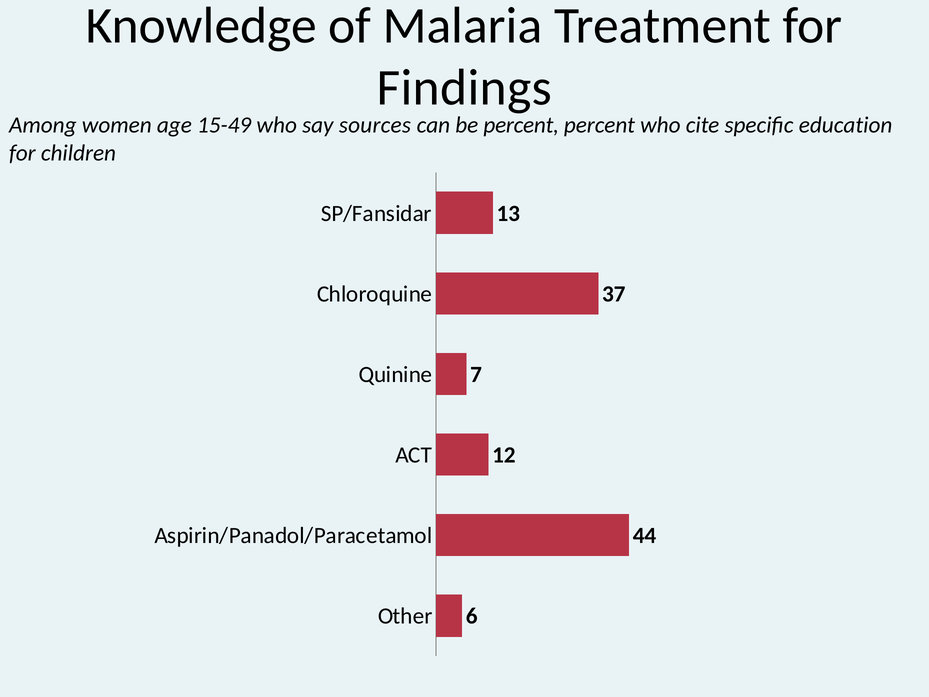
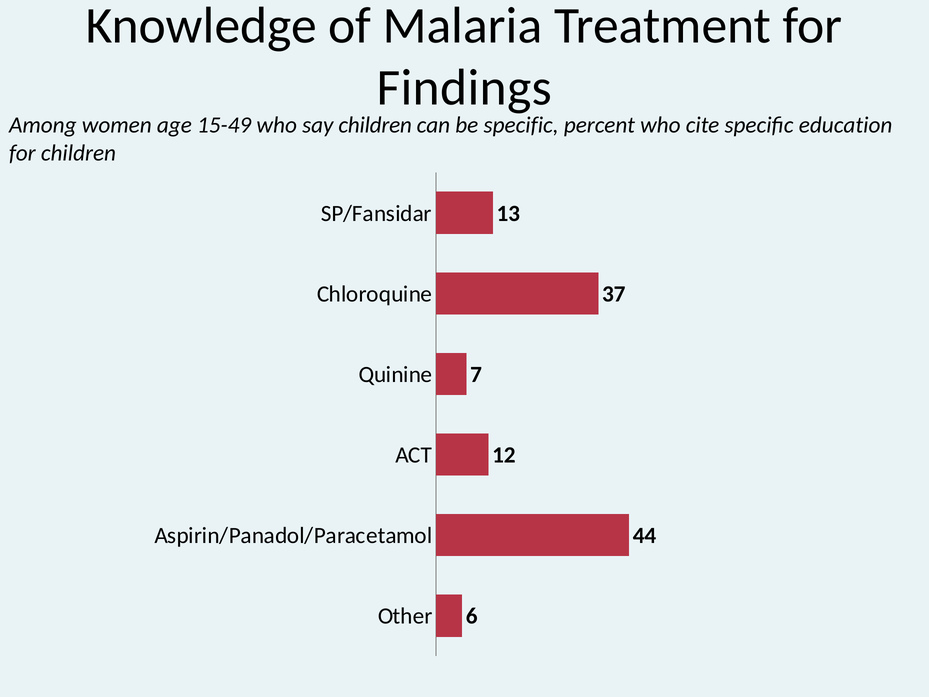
say sources: sources -> children
be percent: percent -> specific
